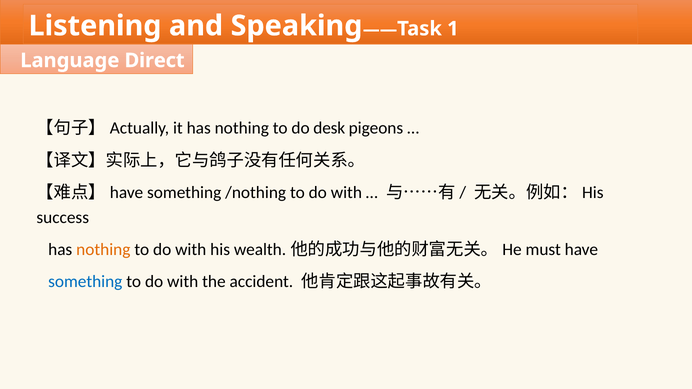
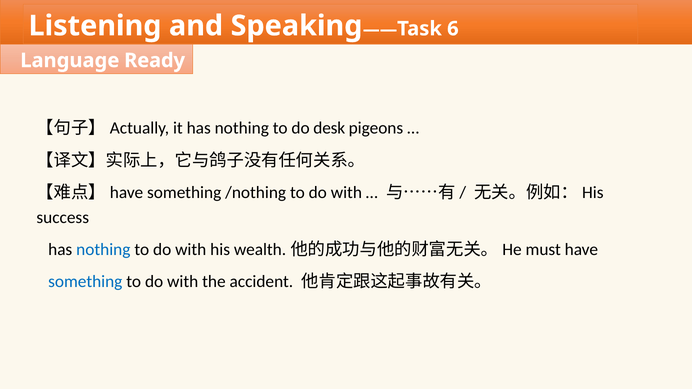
1: 1 -> 6
Direct: Direct -> Ready
nothing at (103, 250) colour: orange -> blue
